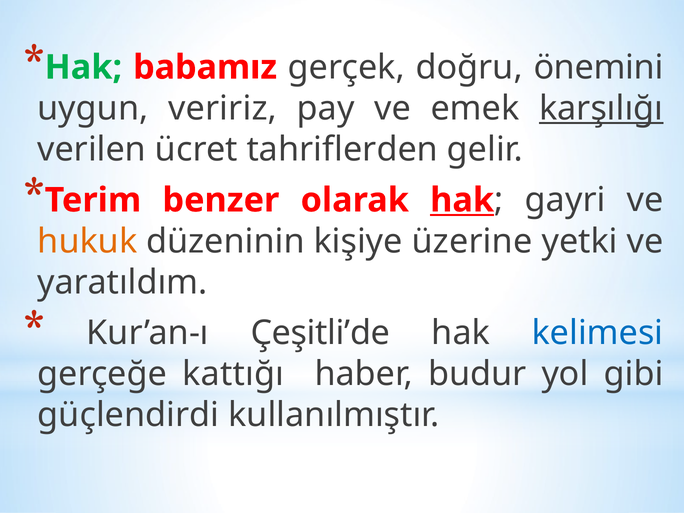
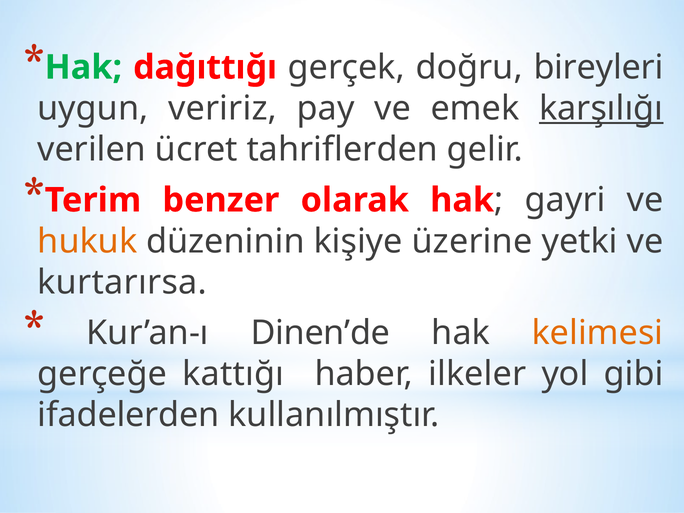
babamız: babamız -> dağıttığı
önemini: önemini -> bireyleri
hak at (462, 200) underline: present -> none
yaratıldım: yaratıldım -> kurtarırsa
Çeşitli’de: Çeşitli’de -> Dinen’de
kelimesi colour: blue -> orange
budur: budur -> ilkeler
güçlendirdi: güçlendirdi -> ifadelerden
